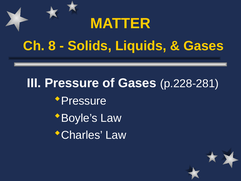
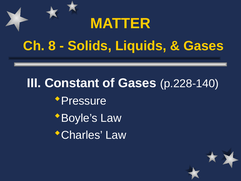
III Pressure: Pressure -> Constant
p.228-281: p.228-281 -> p.228-140
